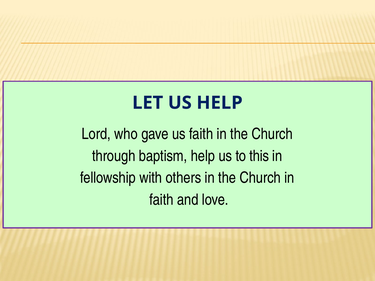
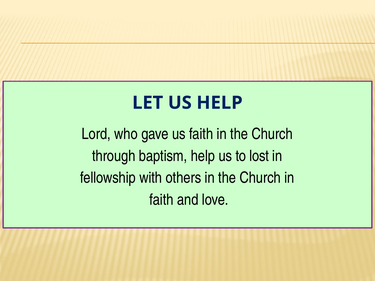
this: this -> lost
